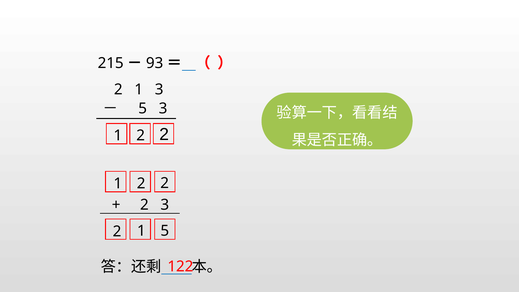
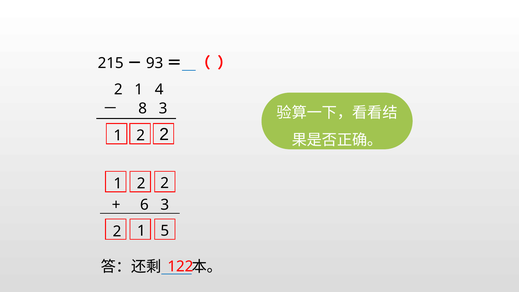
1 3: 3 -> 4
5 at (143, 108): 5 -> 8
2 at (144, 205): 2 -> 6
